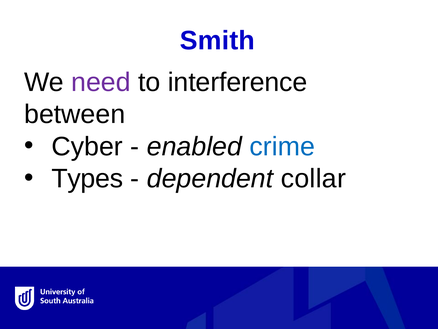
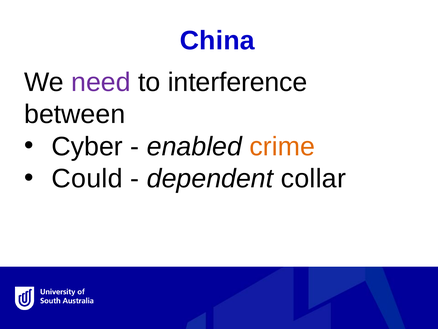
Smith: Smith -> China
crime colour: blue -> orange
Types: Types -> Could
